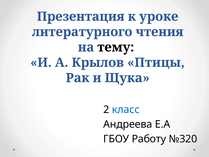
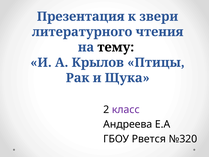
уроке: уроке -> звери
класс colour: blue -> purple
Работу: Работу -> Рвется
